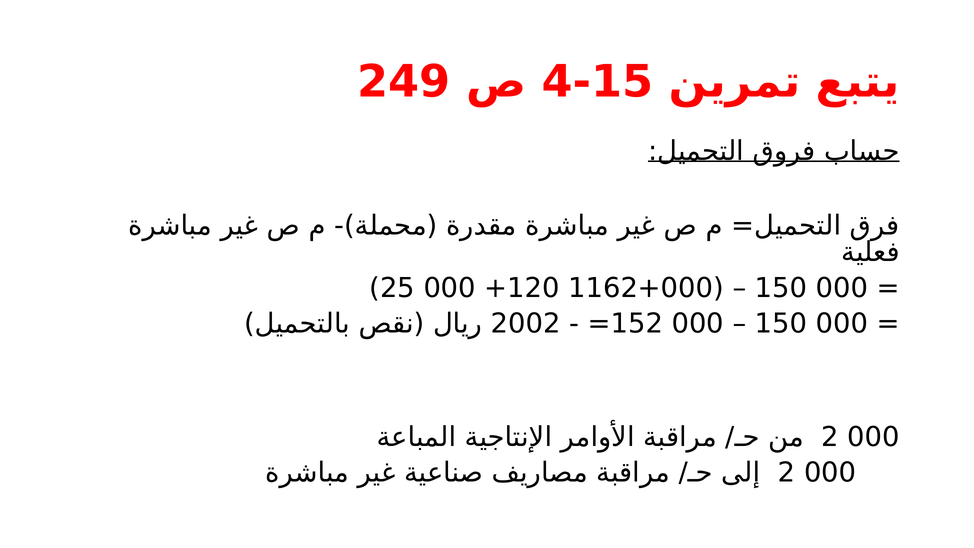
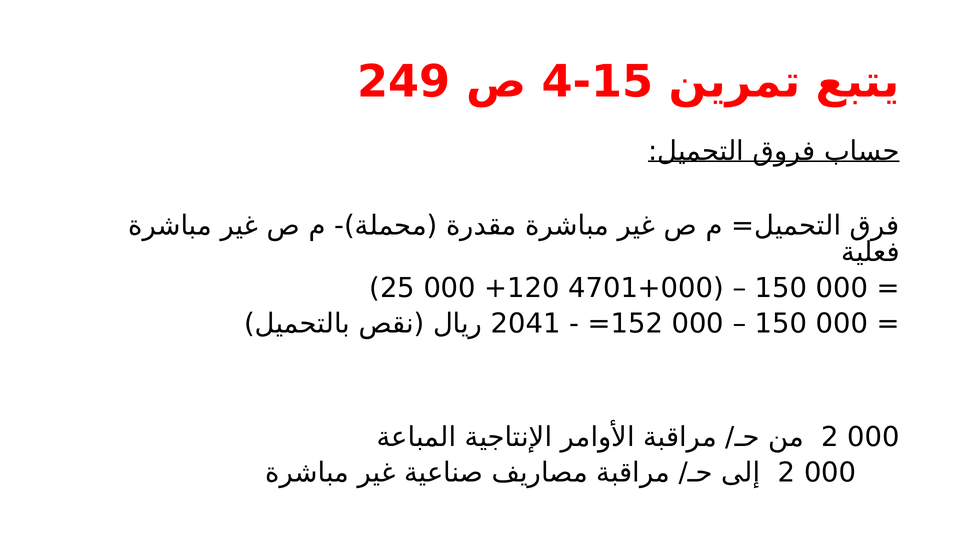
1162+000: 1162+000 -> 4701+000
2002: 2002 -> 2041
